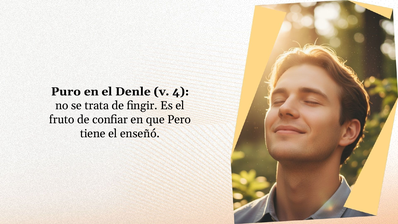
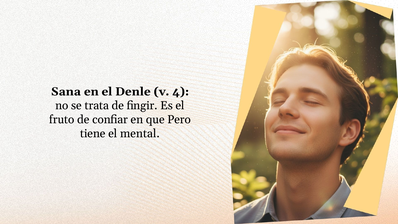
Puro: Puro -> Sana
enseñó: enseñó -> mental
